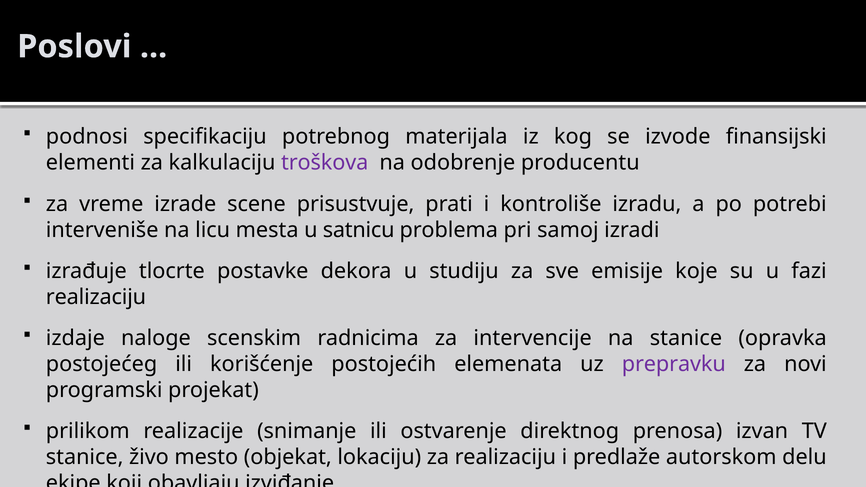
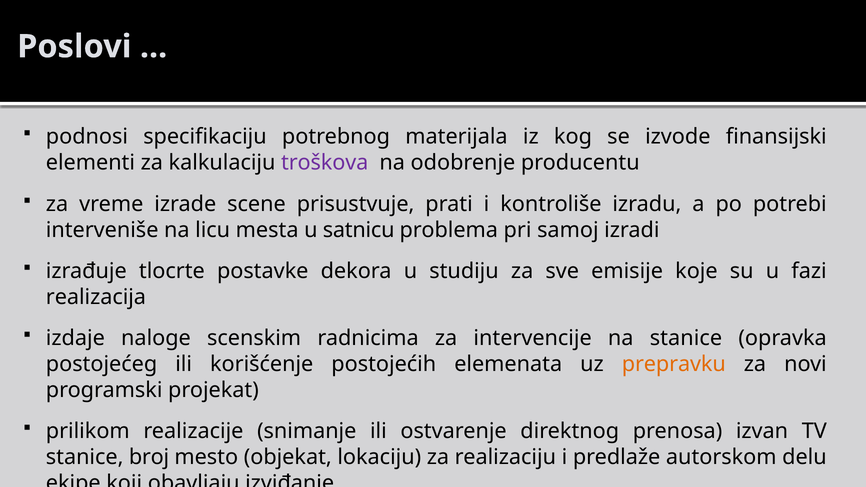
realizaciju at (96, 297): realizaciju -> realizacija
prepravku colour: purple -> orange
živo: živo -> broj
